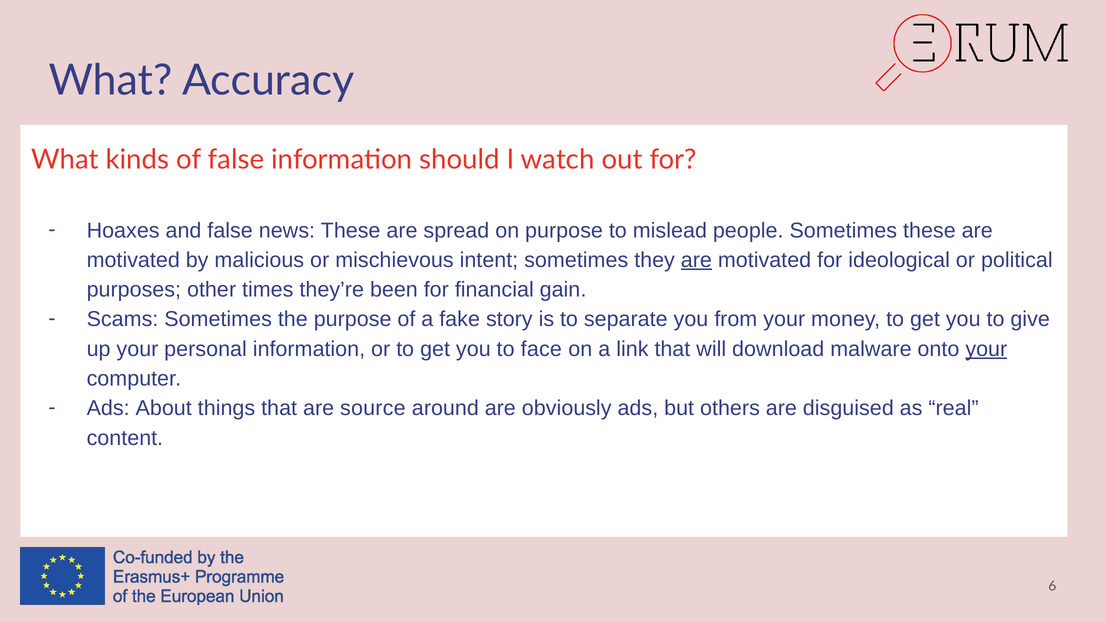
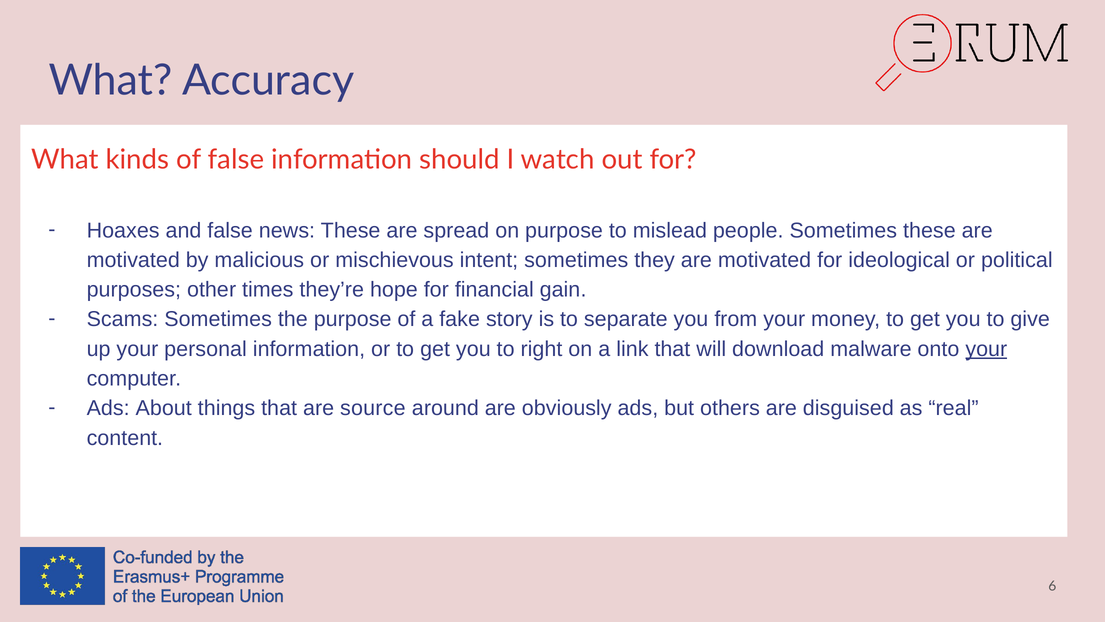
are at (696, 260) underline: present -> none
been: been -> hope
face: face -> right
